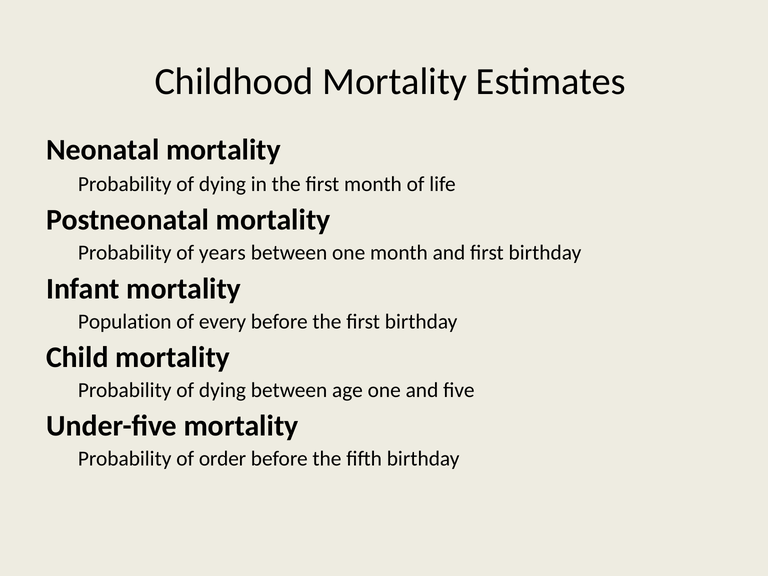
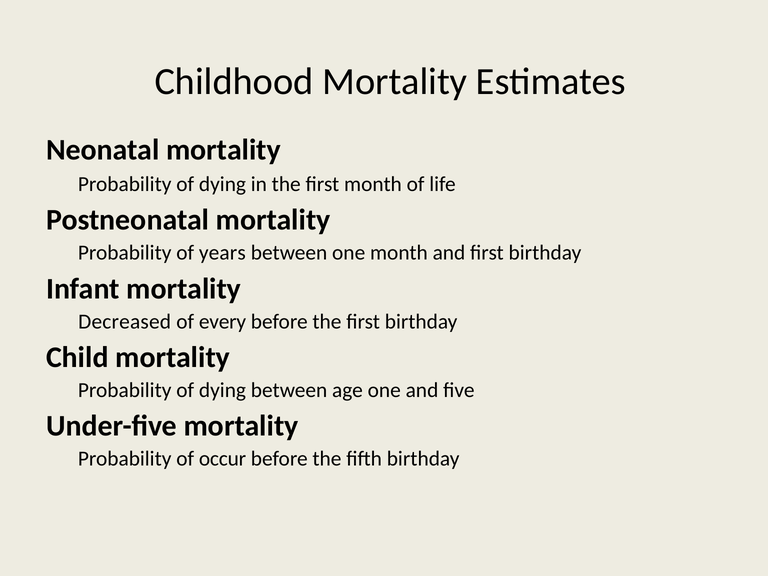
Population: Population -> Decreased
order: order -> occur
